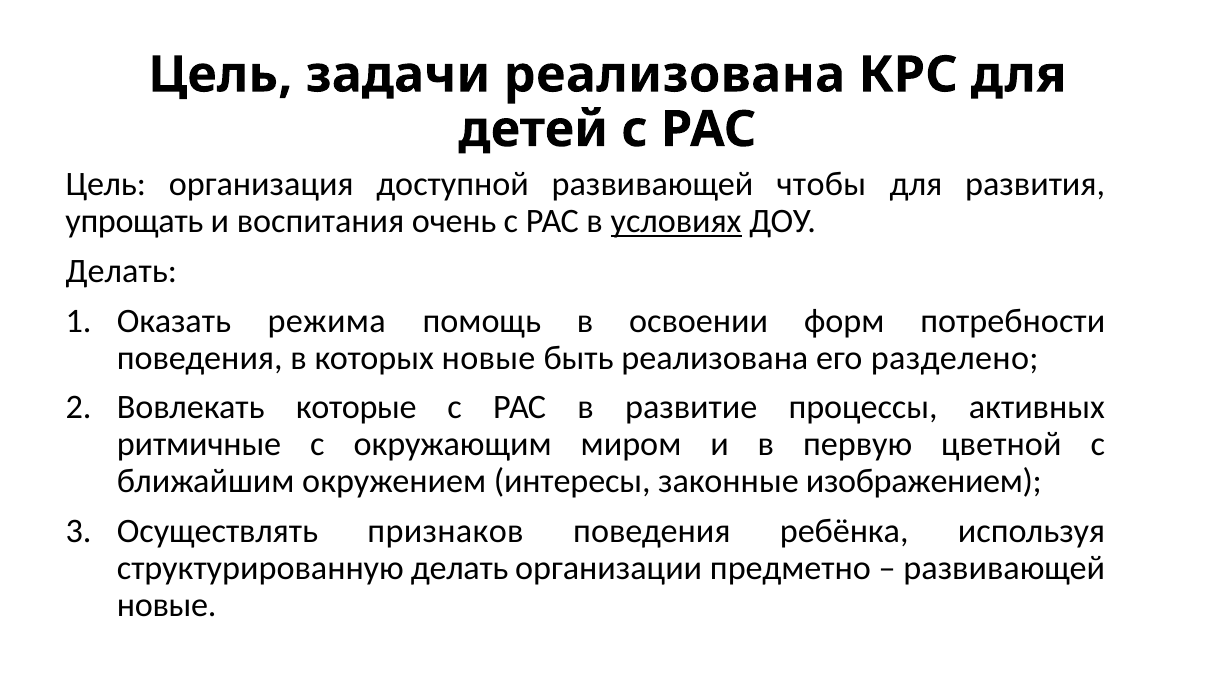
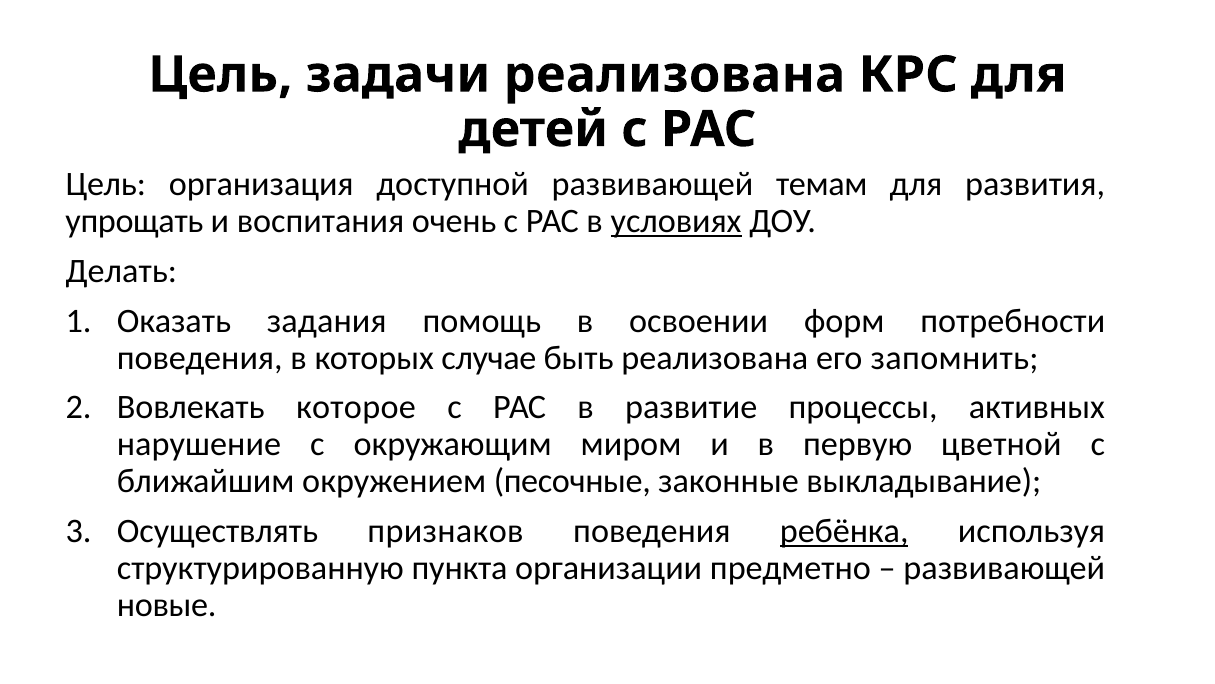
чтобы: чтобы -> темам
режима: режима -> задания
которых новые: новые -> случае
разделено: разделено -> запомнить
которые: которые -> которое
ритмичные: ритмичные -> нарушение
интересы: интересы -> песочные
изображением: изображением -> выкладывание
ребёнка underline: none -> present
структурированную делать: делать -> пункта
